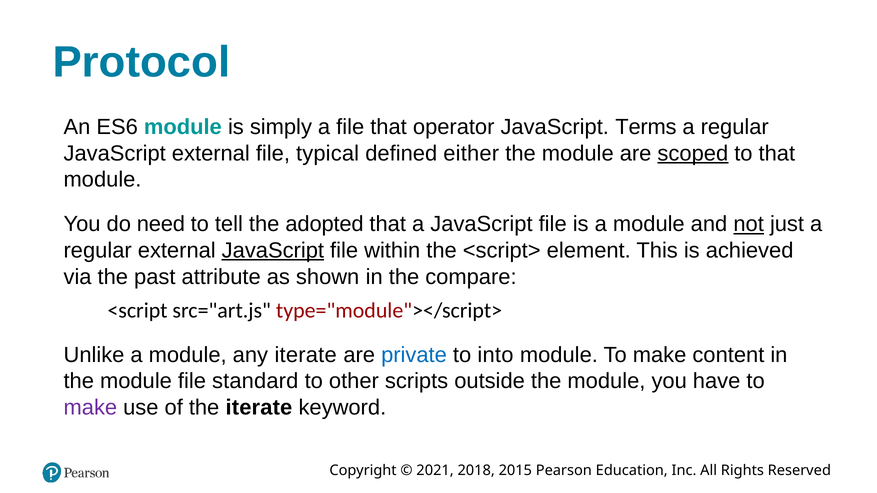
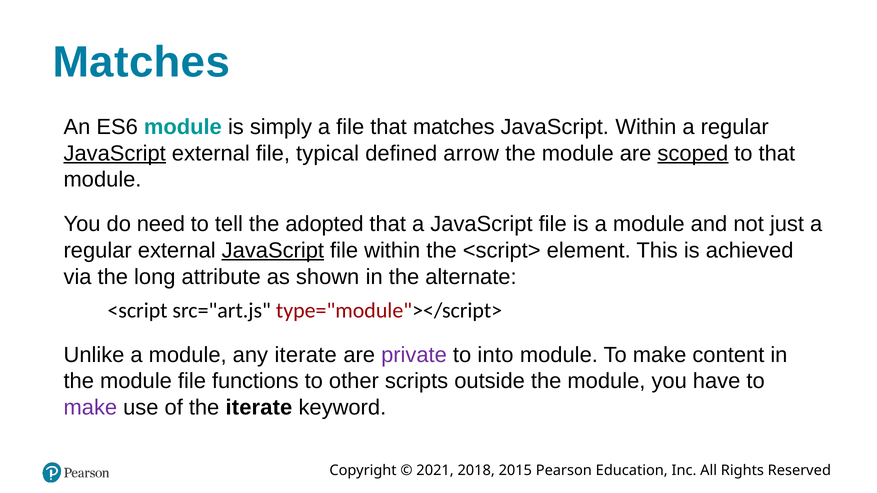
Protocol at (141, 62): Protocol -> Matches
that operator: operator -> matches
JavaScript Terms: Terms -> Within
JavaScript at (115, 153) underline: none -> present
either: either -> arrow
not underline: present -> none
past: past -> long
compare: compare -> alternate
private colour: blue -> purple
standard: standard -> functions
